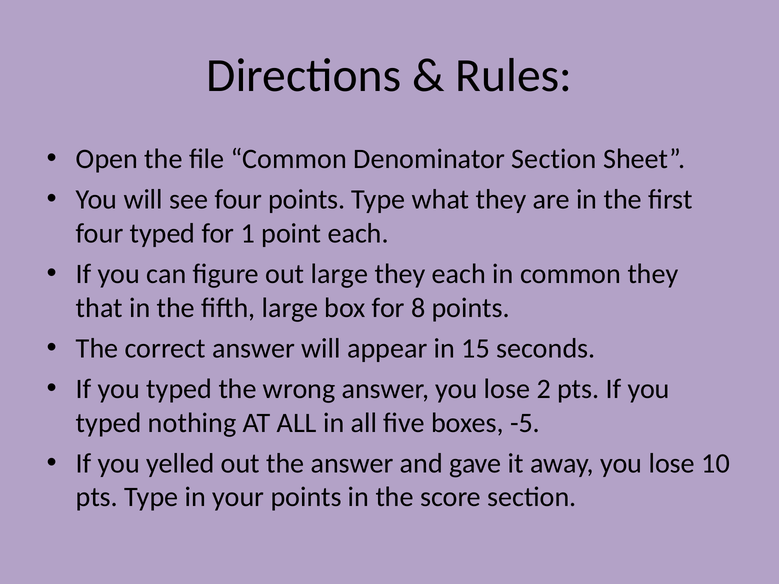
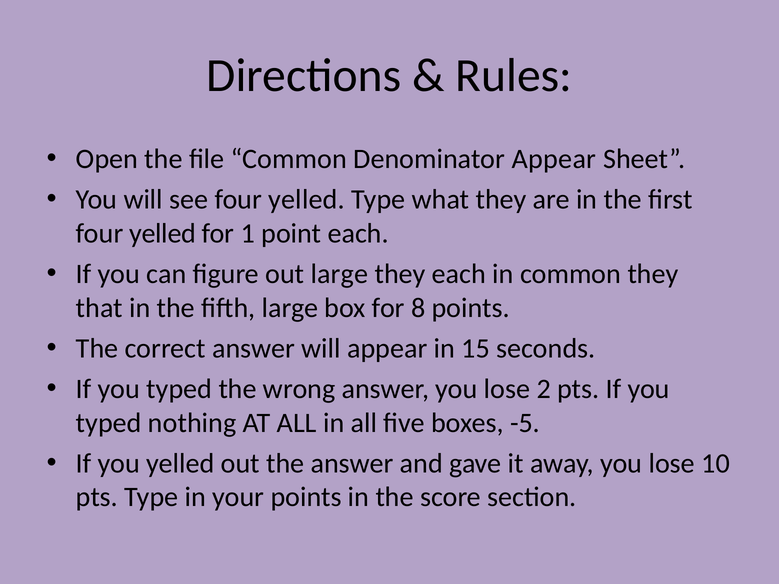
Denominator Section: Section -> Appear
see four points: points -> yelled
typed at (162, 233): typed -> yelled
